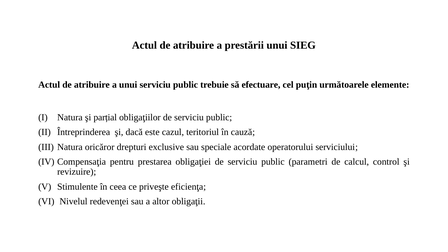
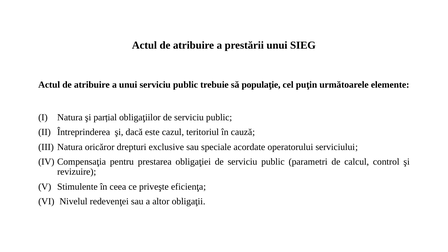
efectuare: efectuare -> populaţie
